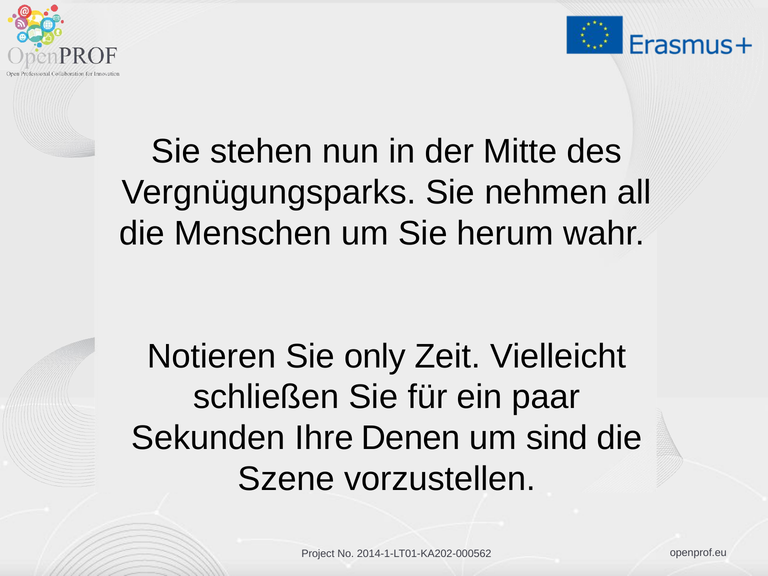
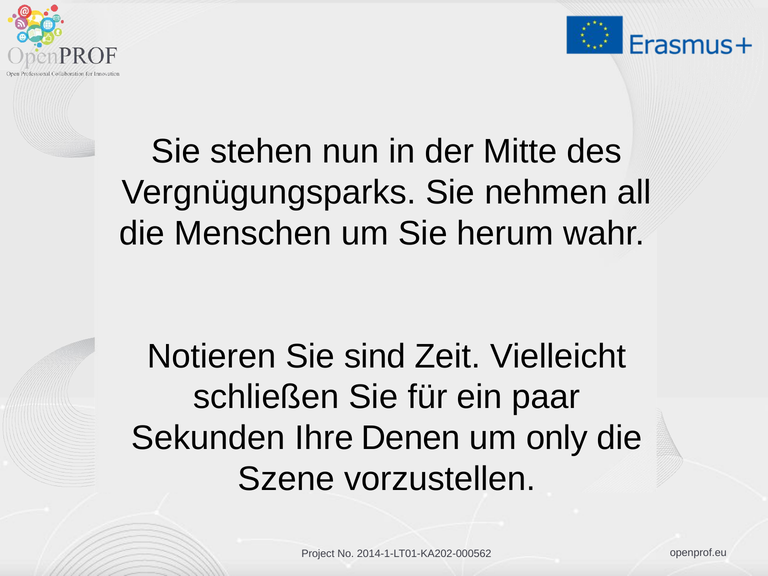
only: only -> sind
sind: sind -> only
